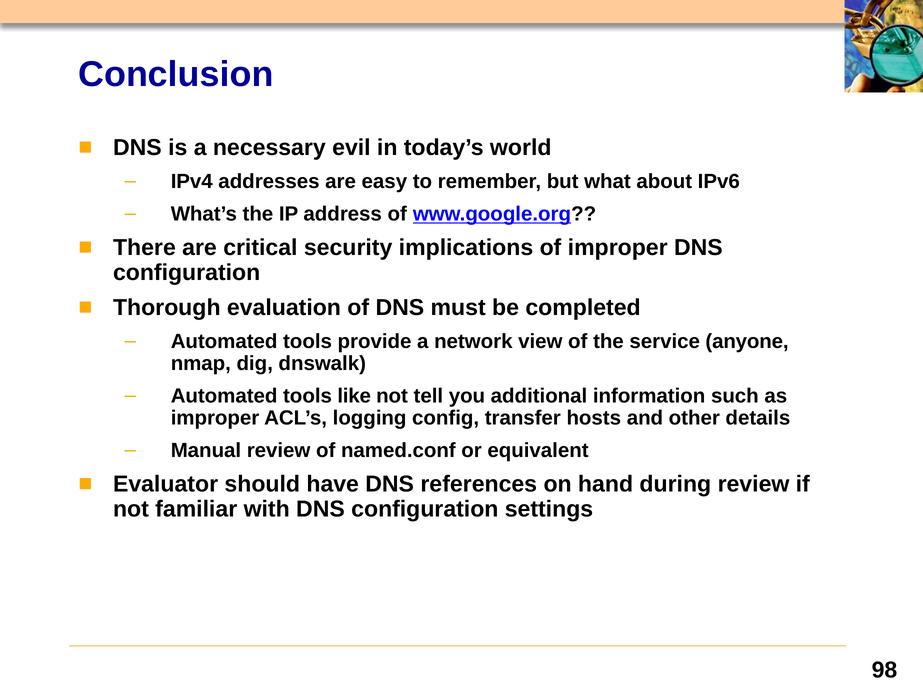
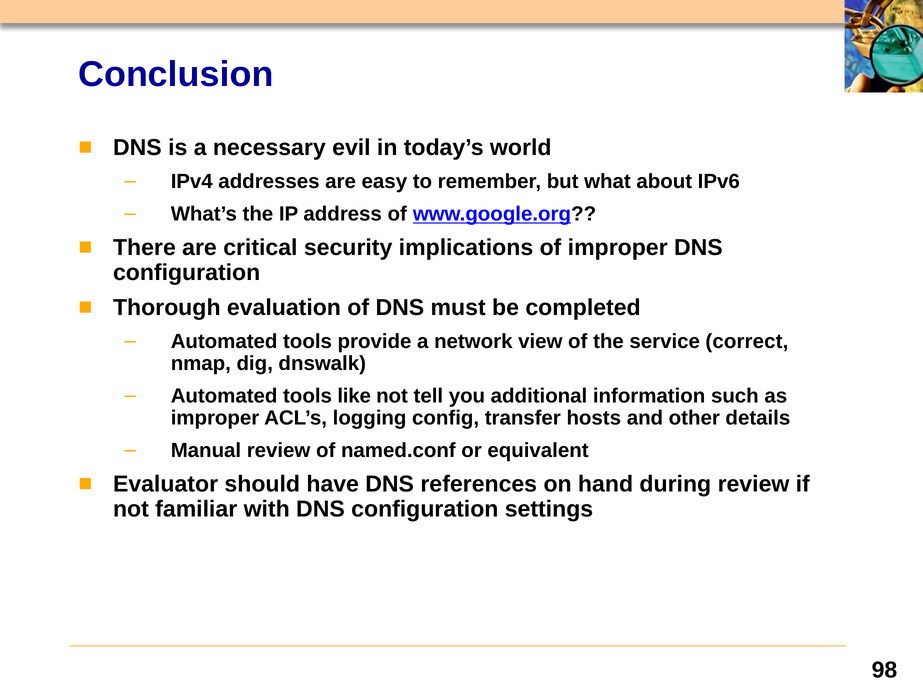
anyone: anyone -> correct
